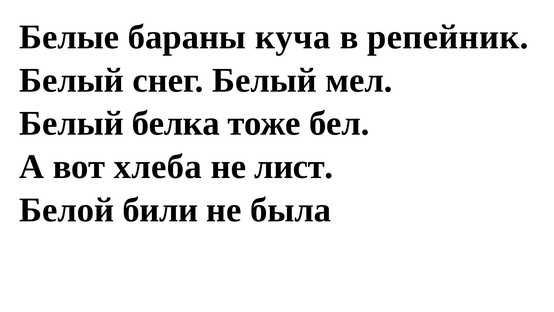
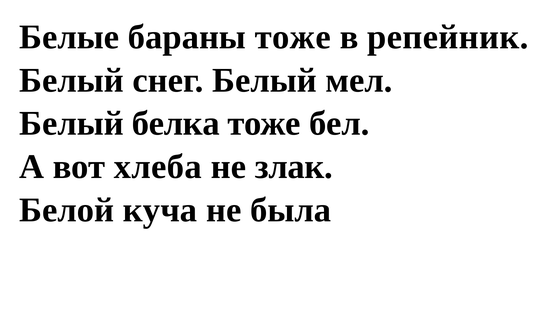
бараны куча: куча -> тоже
лист: лист -> злак
били: били -> куча
